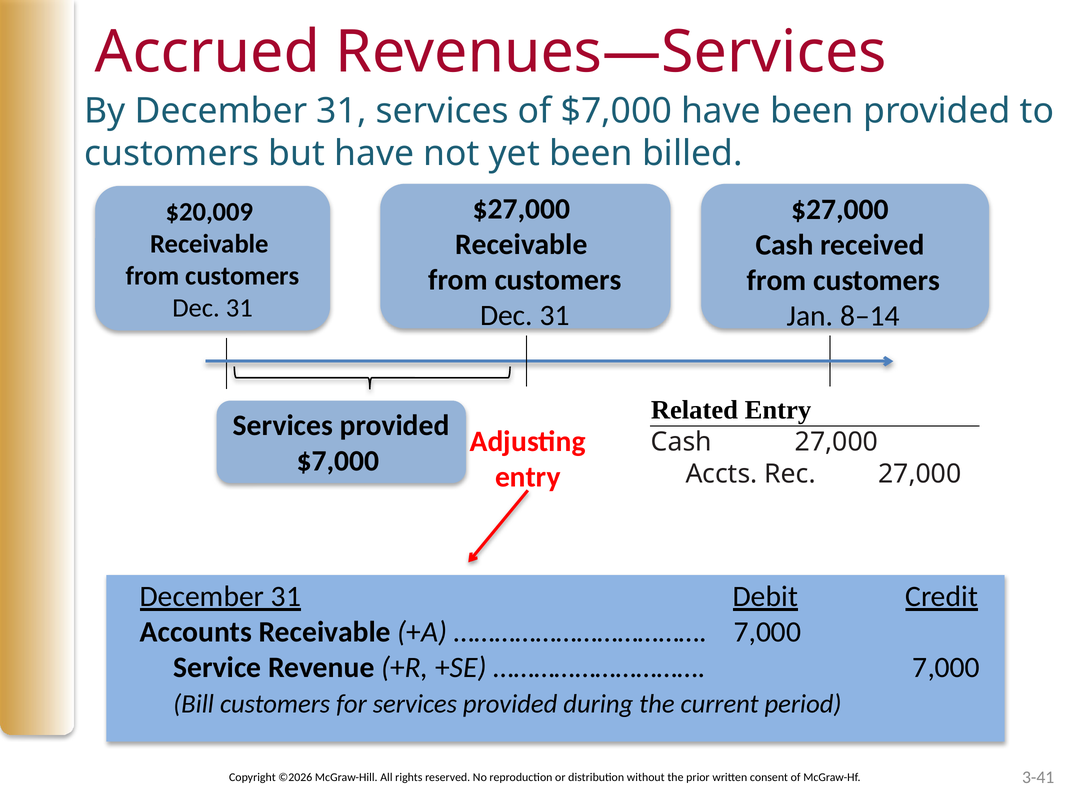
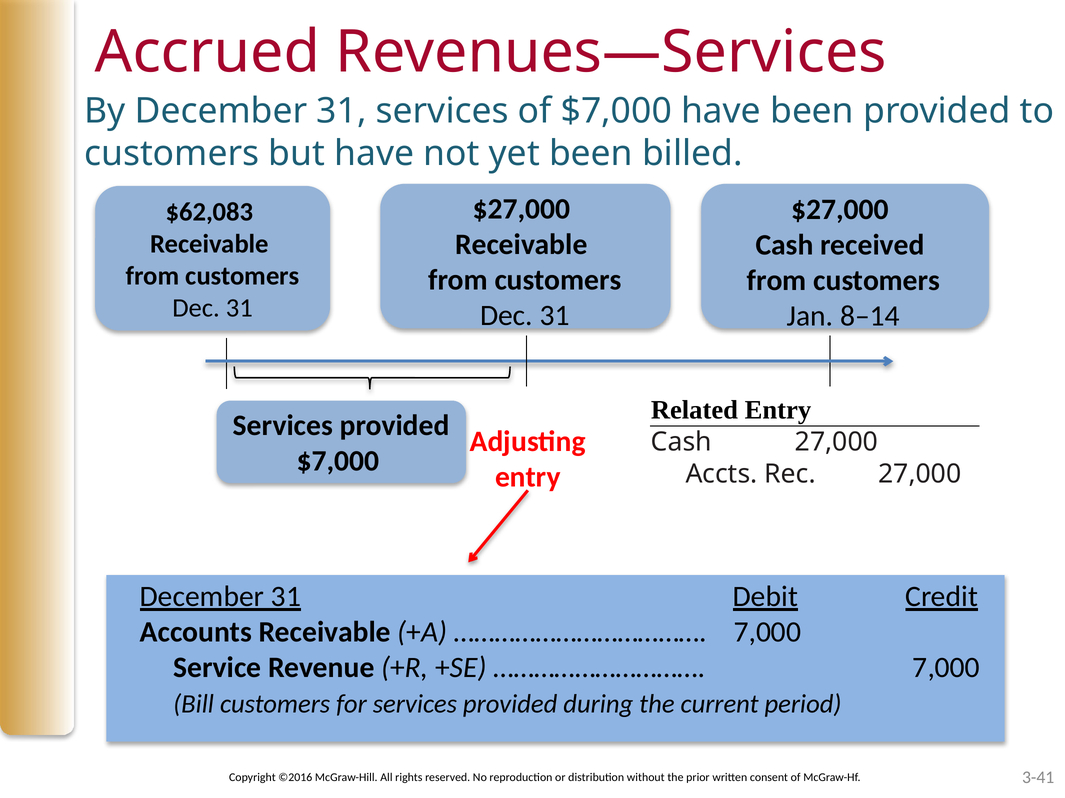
$20,009: $20,009 -> $62,083
©2026: ©2026 -> ©2016
